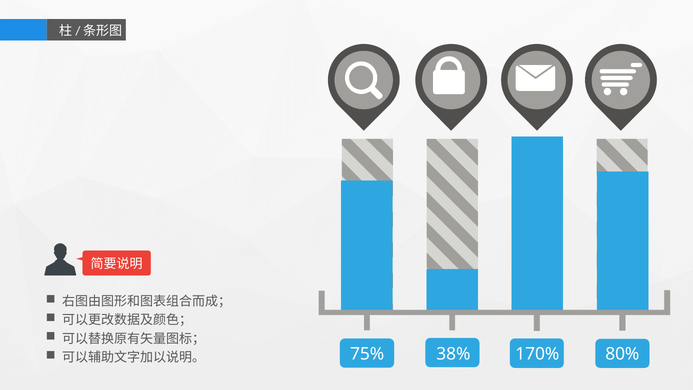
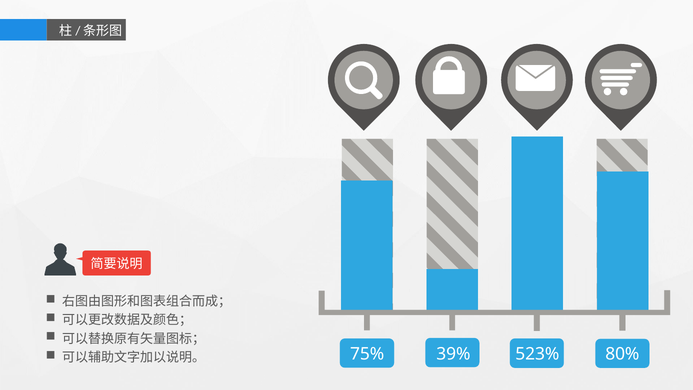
38%: 38% -> 39%
170%: 170% -> 523%
